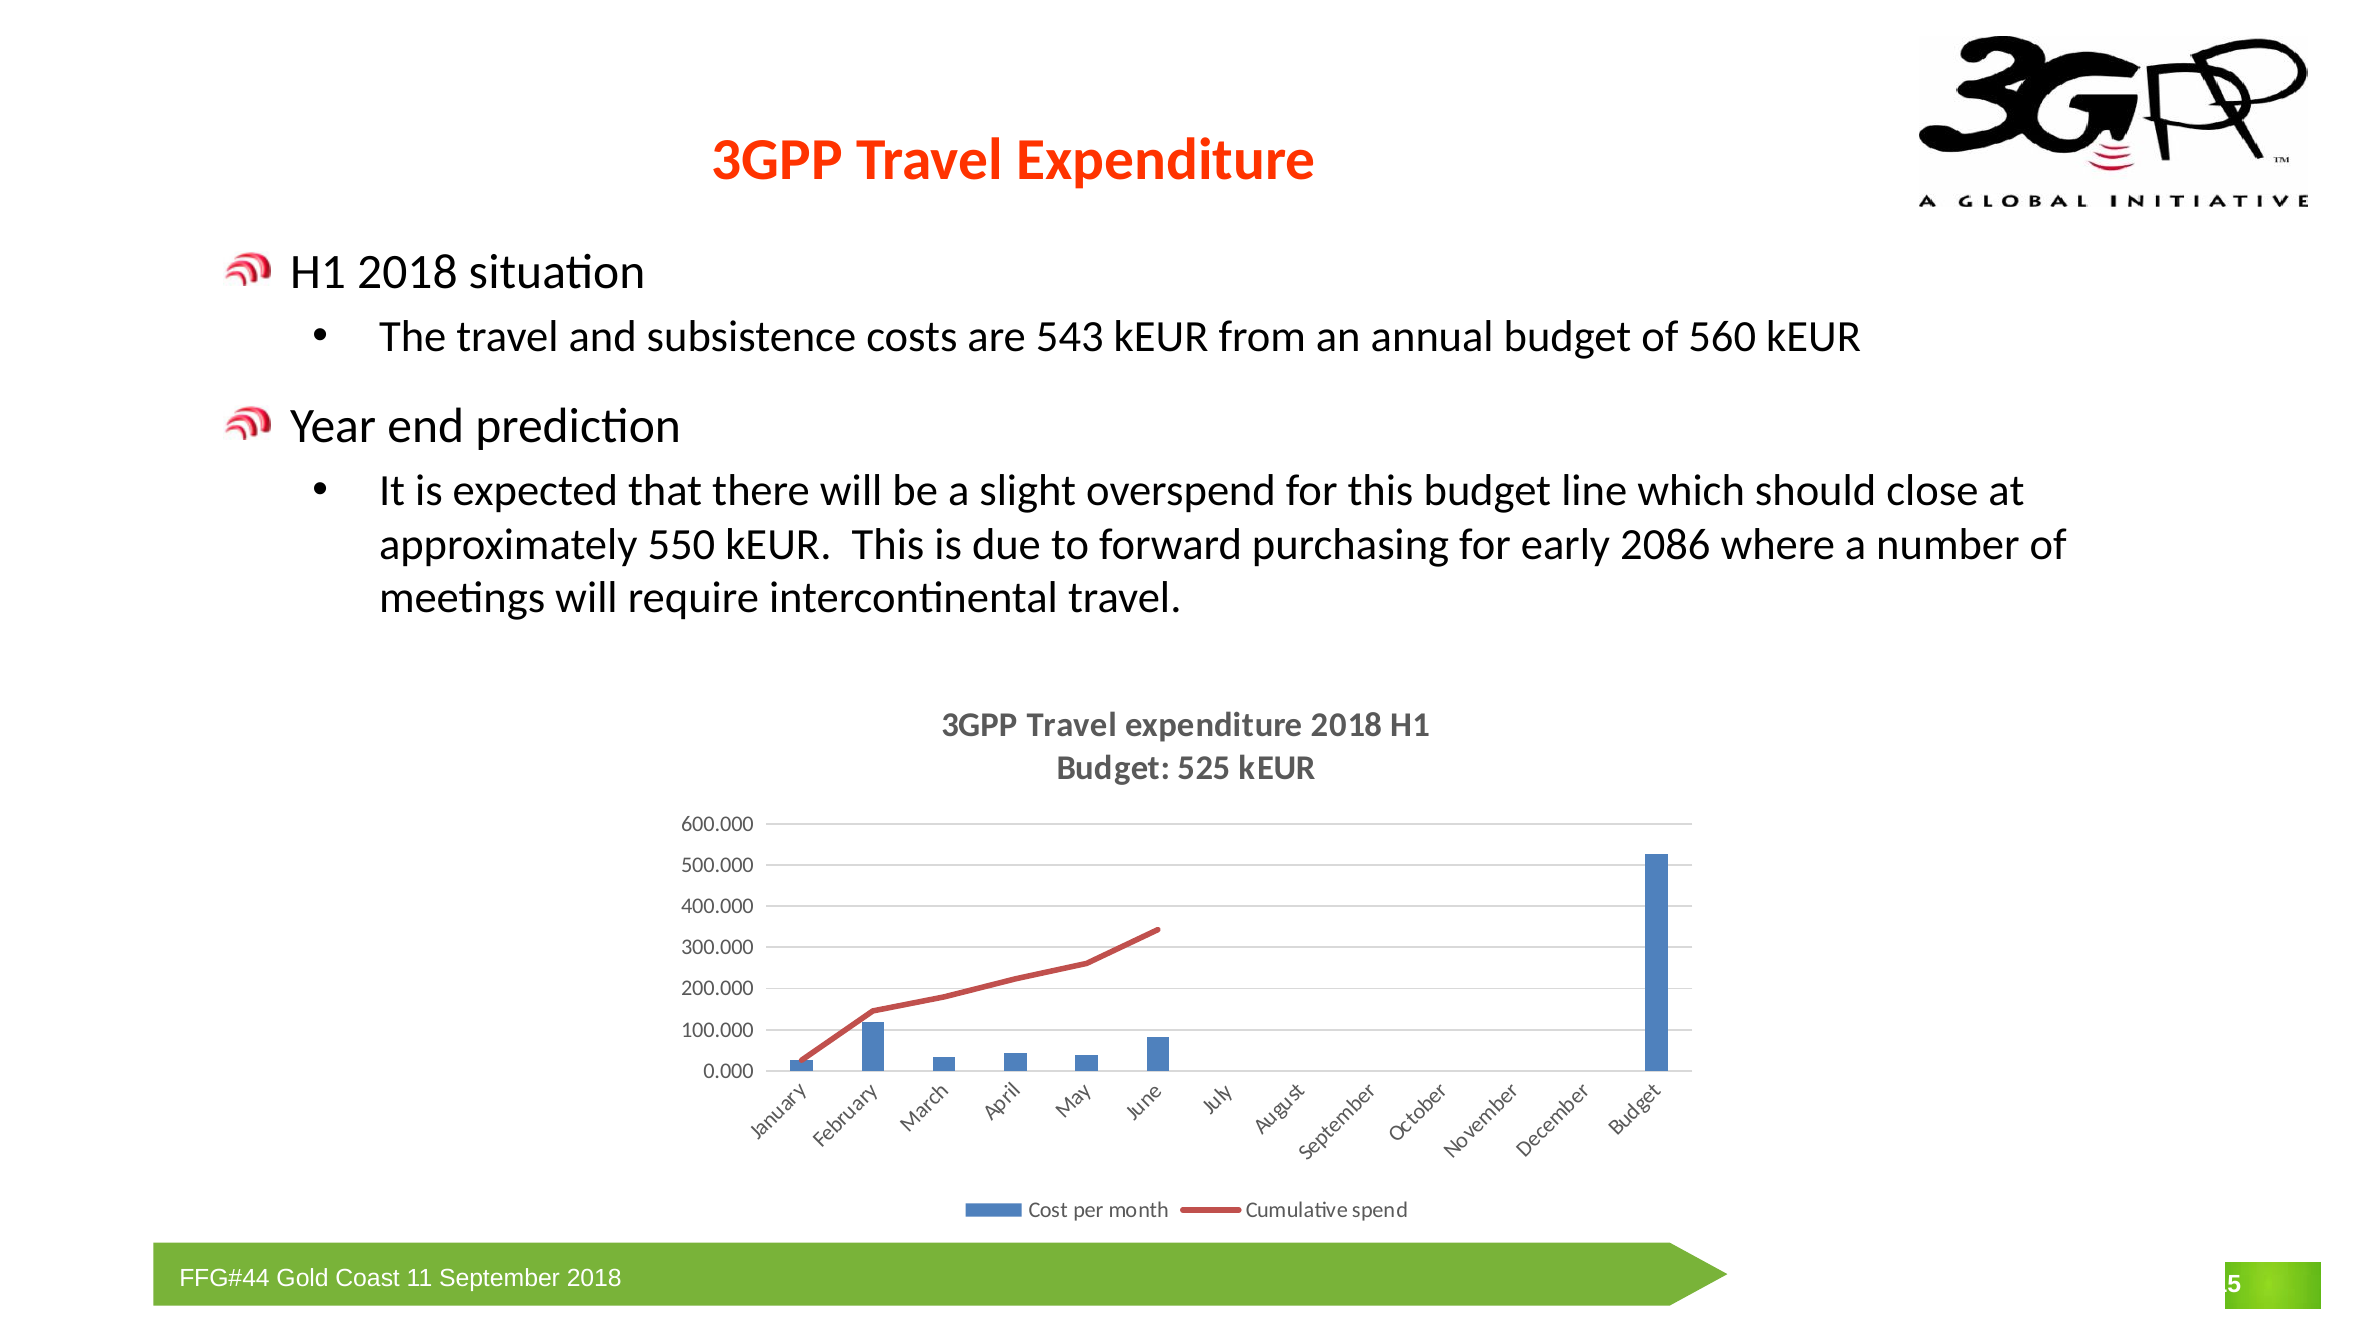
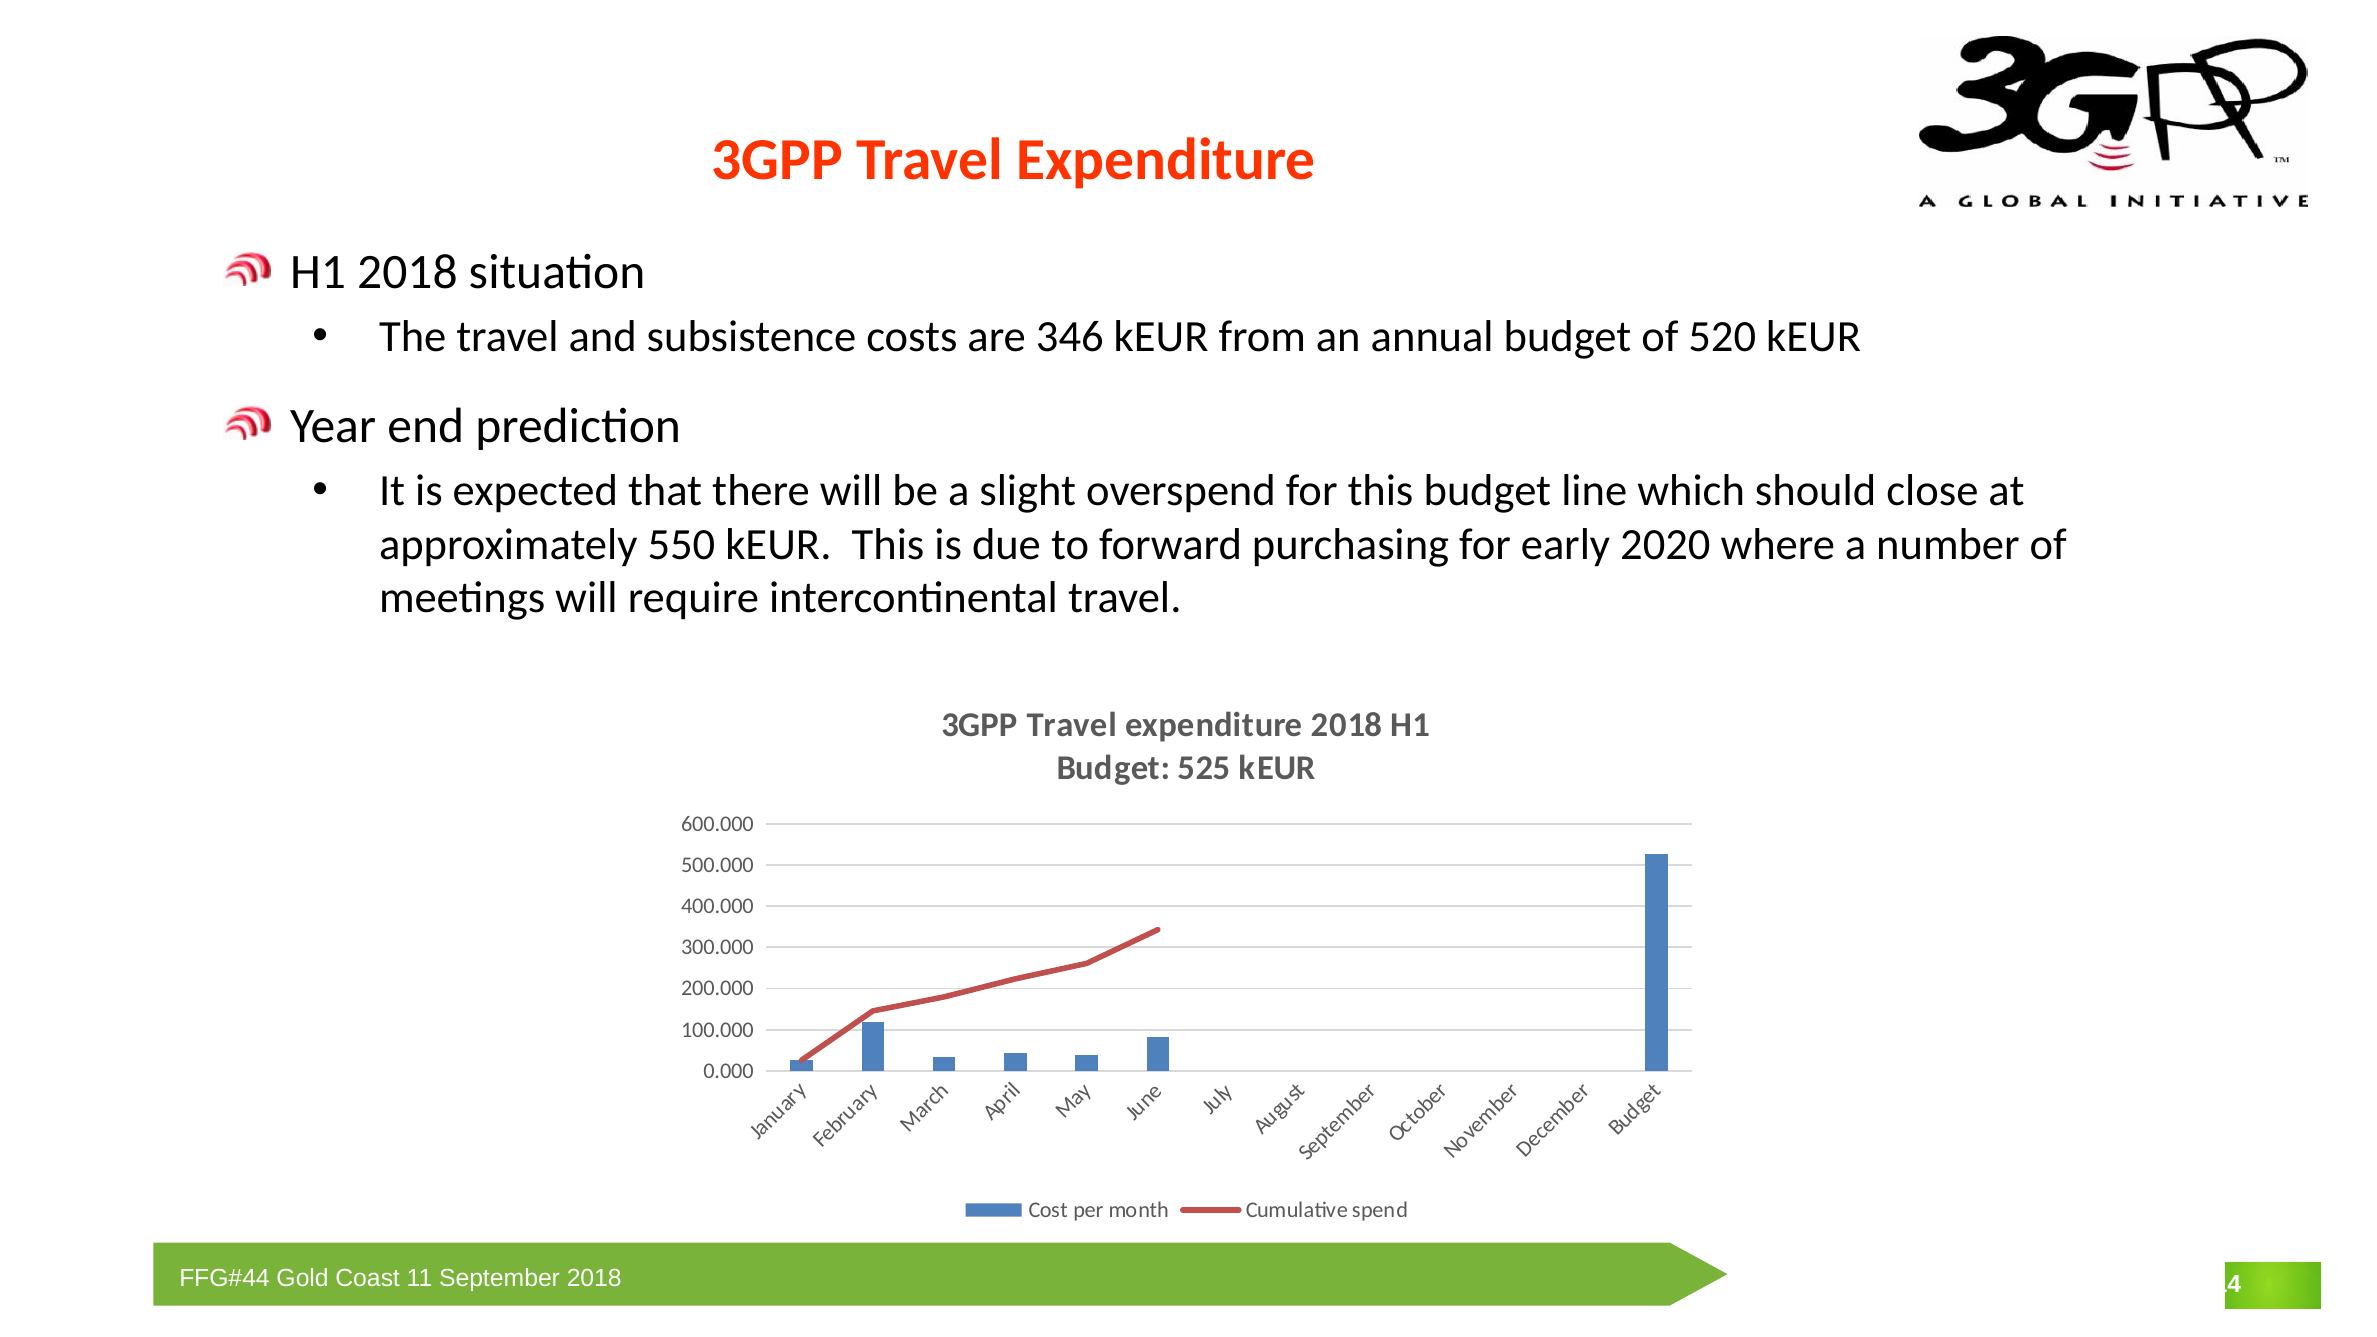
543: 543 -> 346
560: 560 -> 520
2086: 2086 -> 2020
15: 15 -> 14
